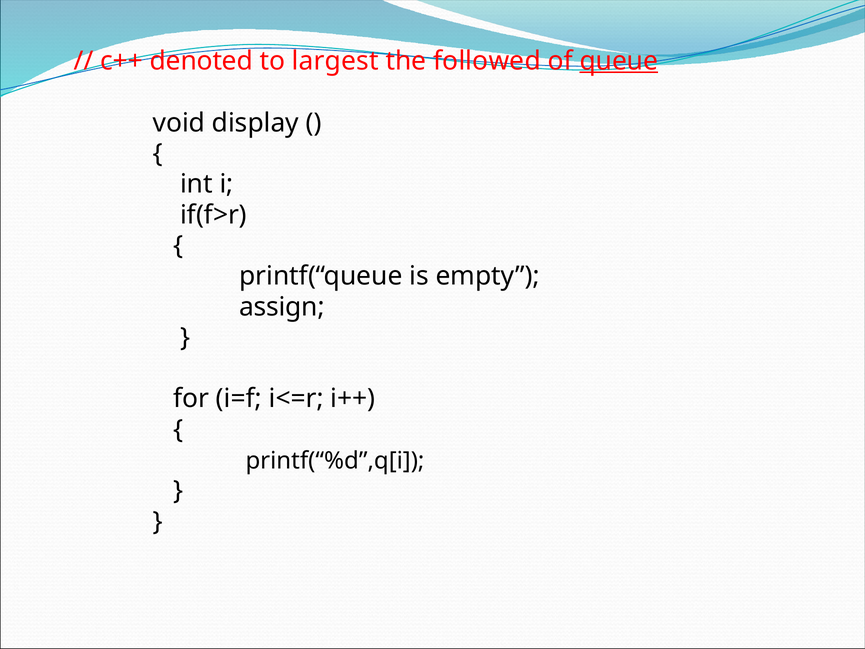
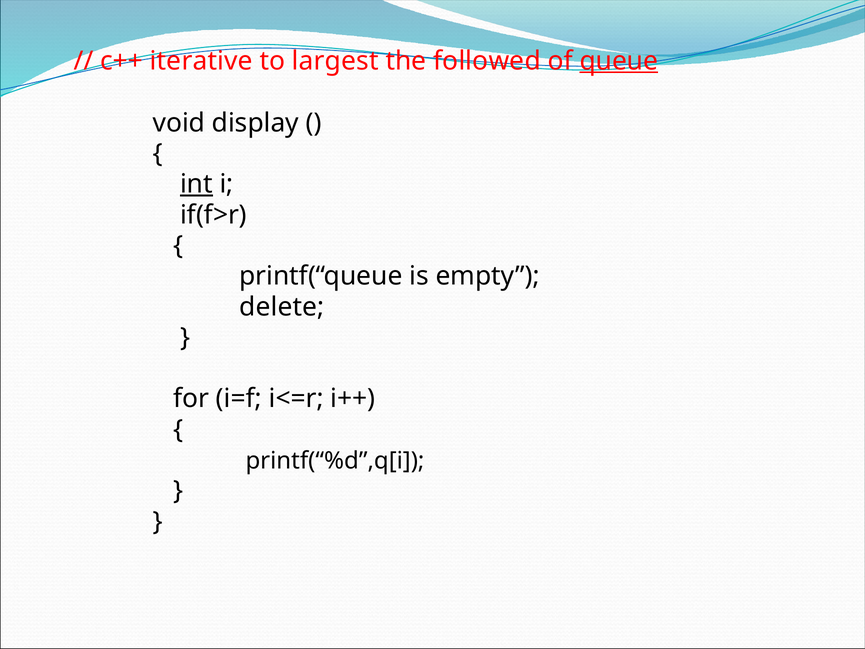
denoted: denoted -> iterative
int underline: none -> present
assign: assign -> delete
